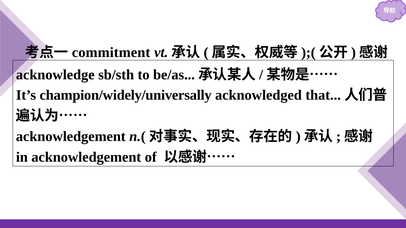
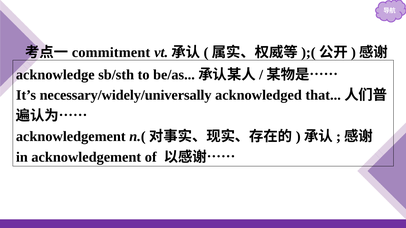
champion/widely/universally: champion/widely/universally -> necessary/widely/universally
